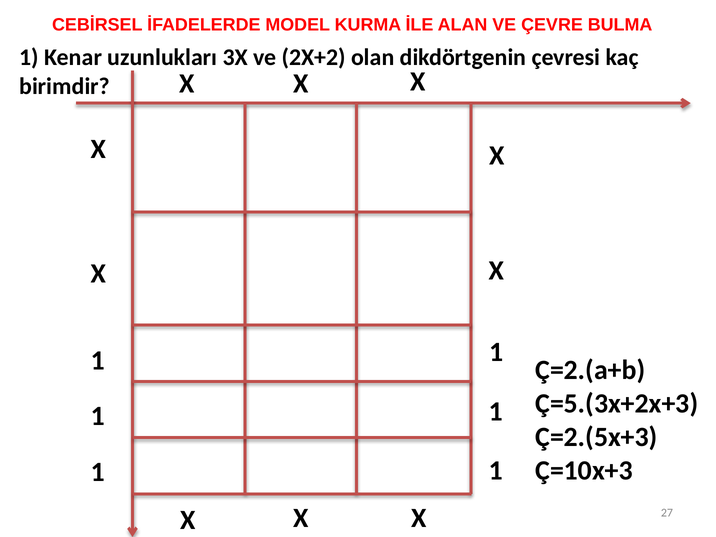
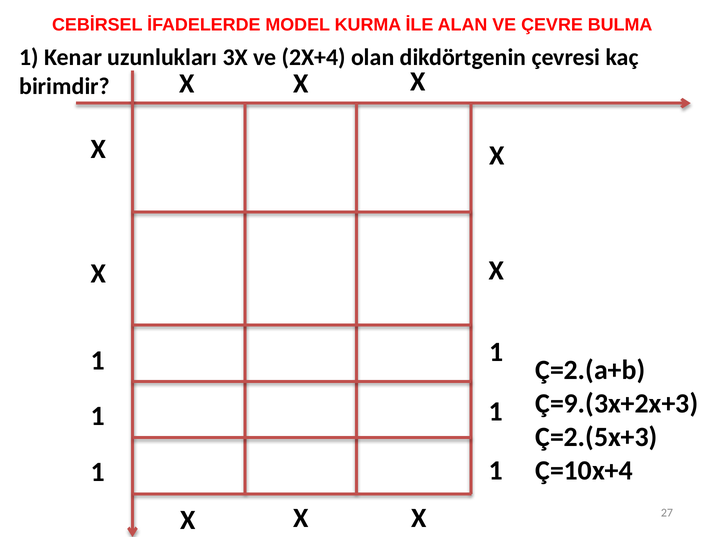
2X+2: 2X+2 -> 2X+4
Ç=5.(3x+2x+3: Ç=5.(3x+2x+3 -> Ç=9.(3x+2x+3
Ç=10x+3: Ç=10x+3 -> Ç=10x+4
